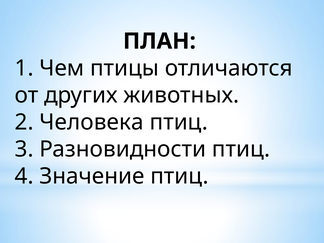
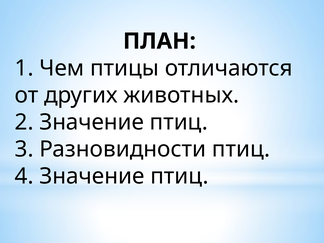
2 Человека: Человека -> Значение
